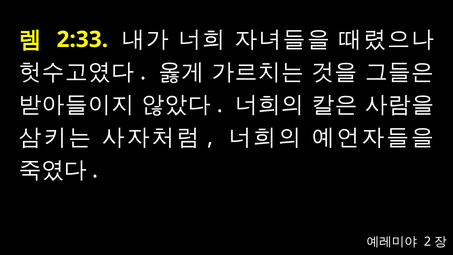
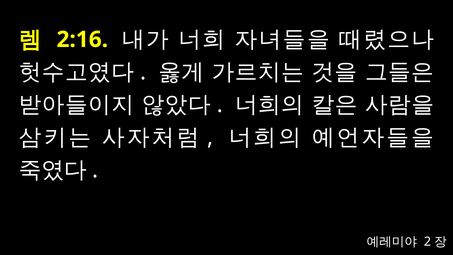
2:33: 2:33 -> 2:16
